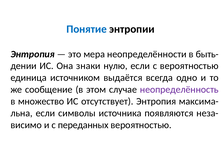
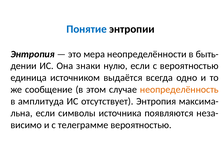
неопределённость colour: purple -> orange
множество: множество -> амплитуда
переданных: переданных -> телеграмме
